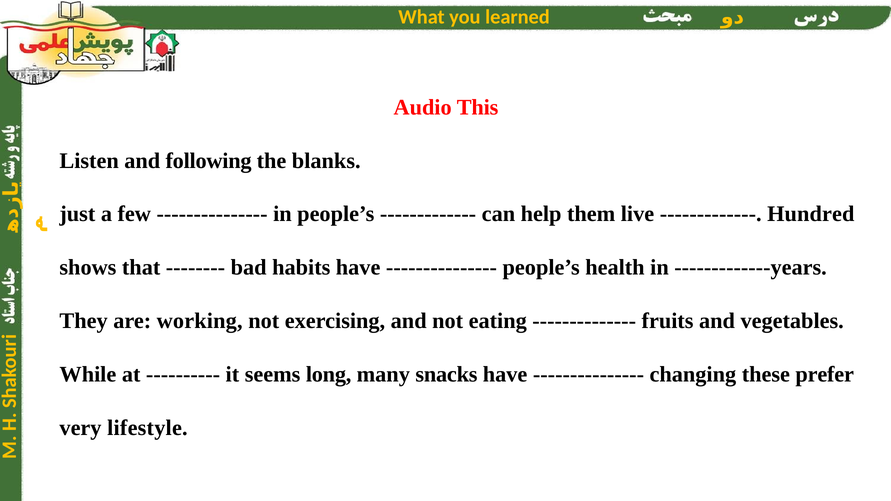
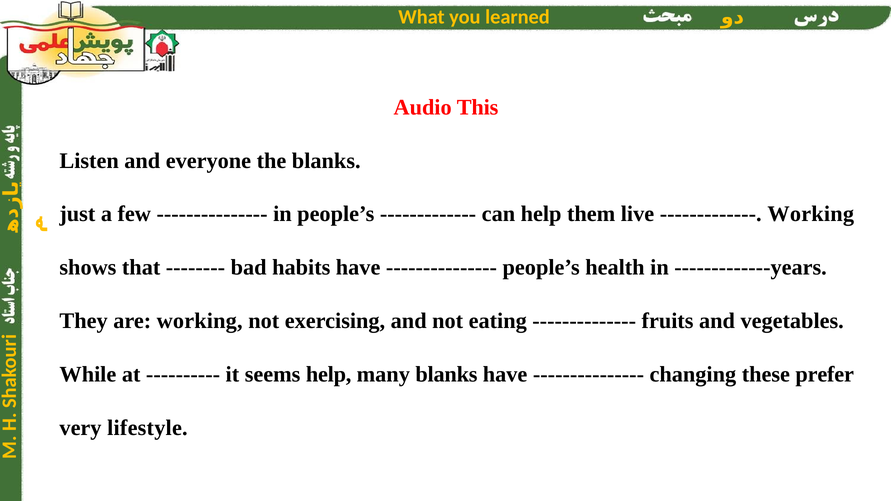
following: following -> everyone
Hundred at (811, 214): Hundred -> Working
seems long: long -> help
many snacks: snacks -> blanks
